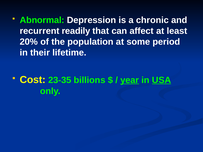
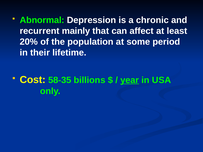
readily: readily -> mainly
23-35: 23-35 -> 58-35
USA underline: present -> none
